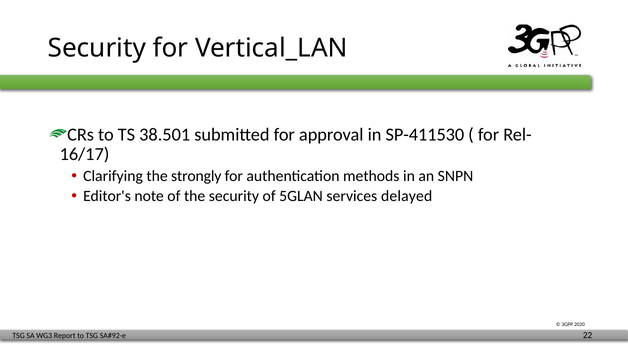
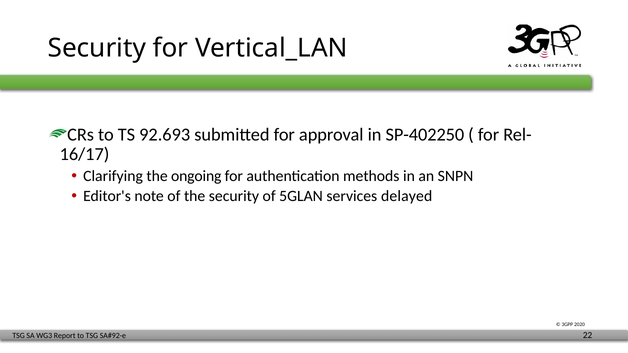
38.501: 38.501 -> 92.693
SP-411530: SP-411530 -> SP-402250
strongly: strongly -> ongoing
